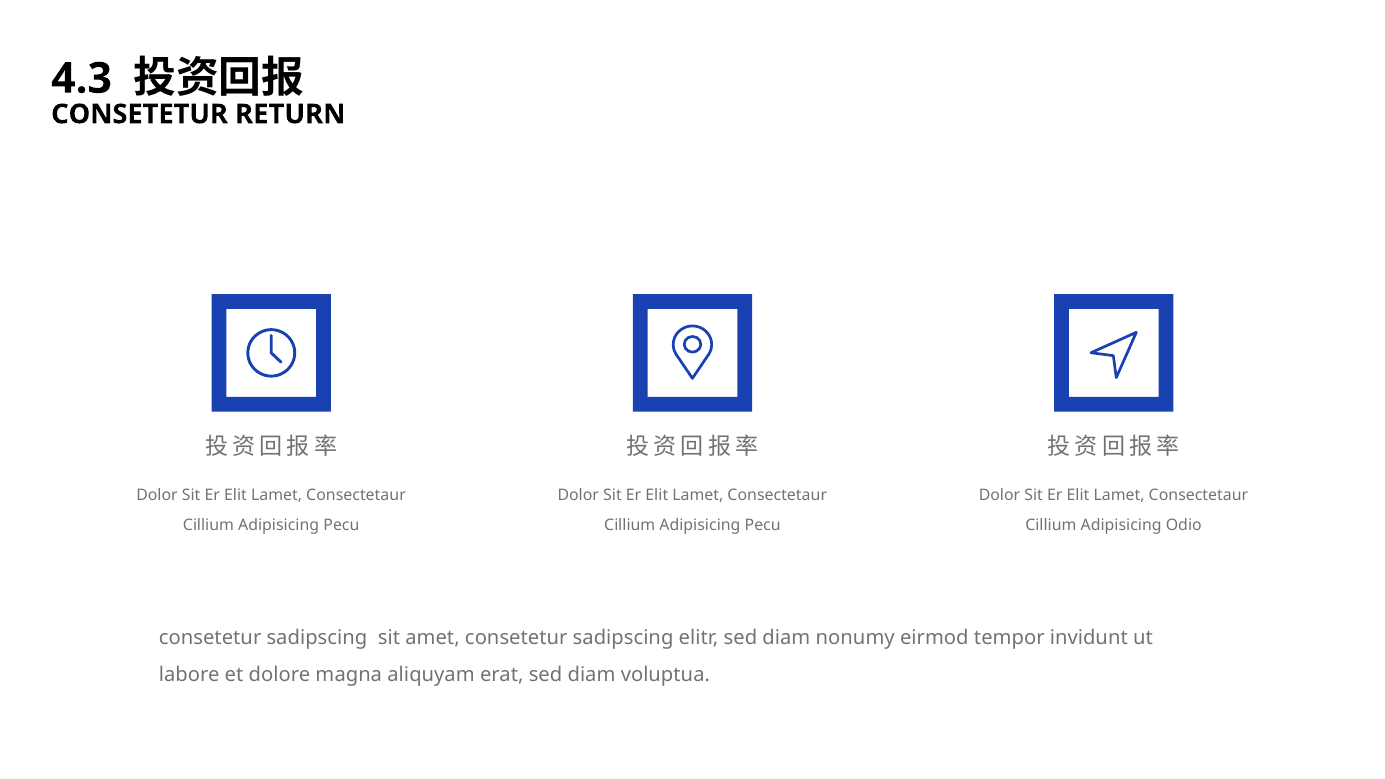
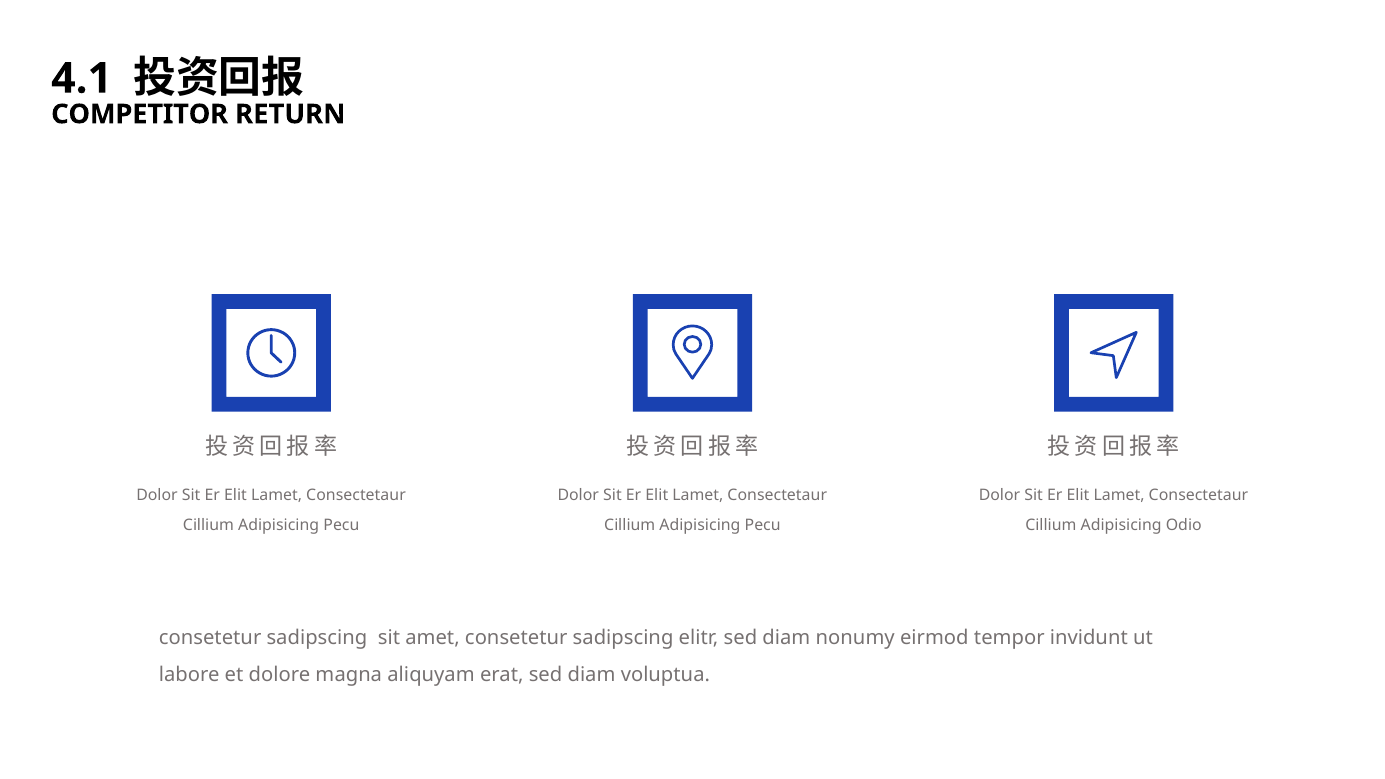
4.3: 4.3 -> 4.1
CONSETETUR at (140, 114): CONSETETUR -> COMPETITOR
